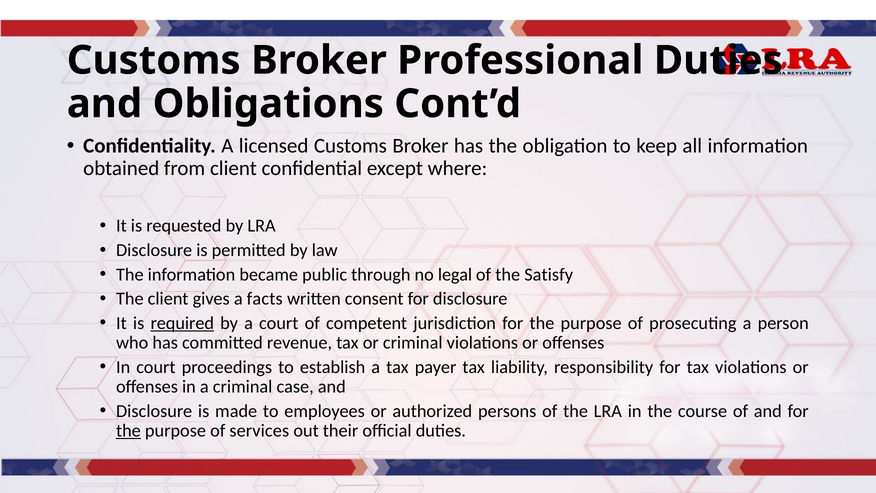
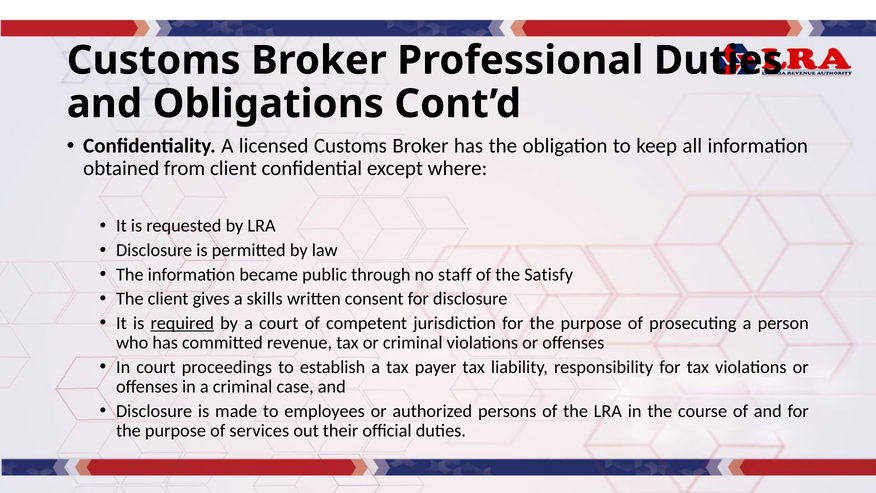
legal: legal -> staff
facts: facts -> skills
the at (128, 431) underline: present -> none
